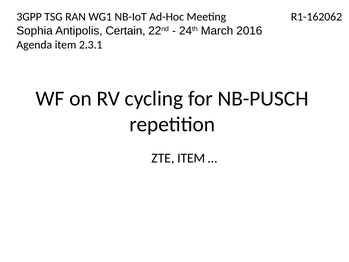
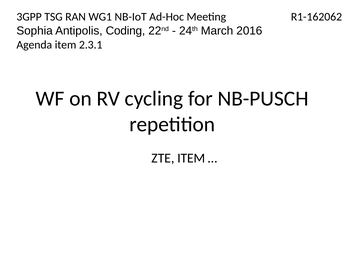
Certain: Certain -> Coding
